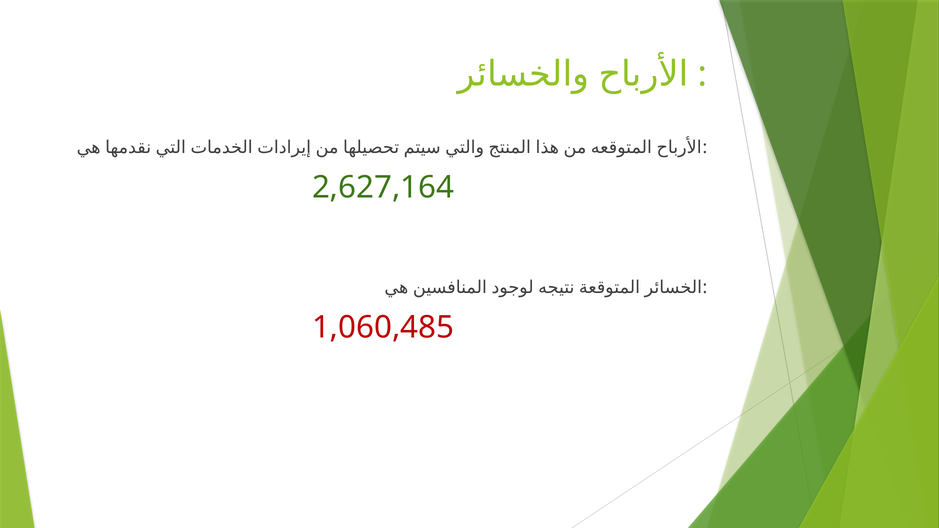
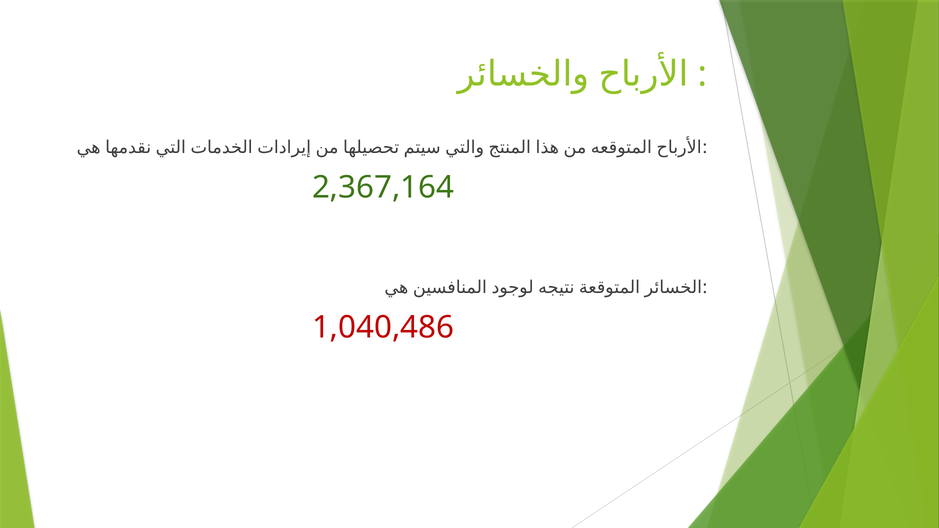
2,627,164: 2,627,164 -> 2,367,164
1,060,485: 1,060,485 -> 1,040,486
